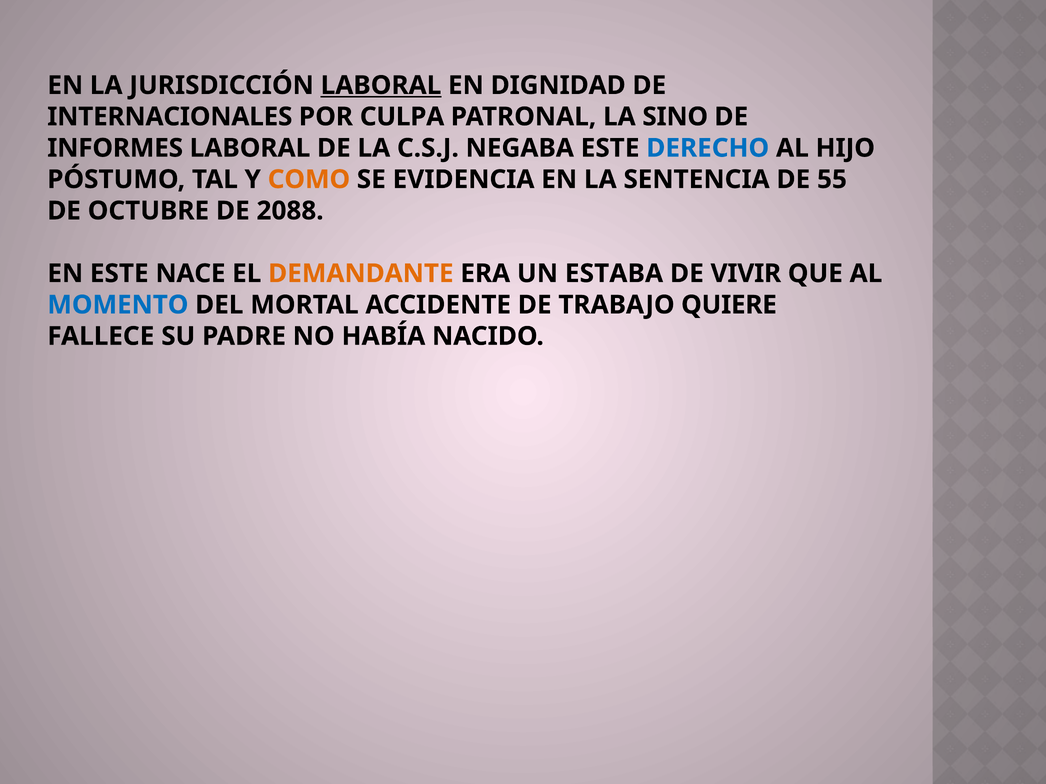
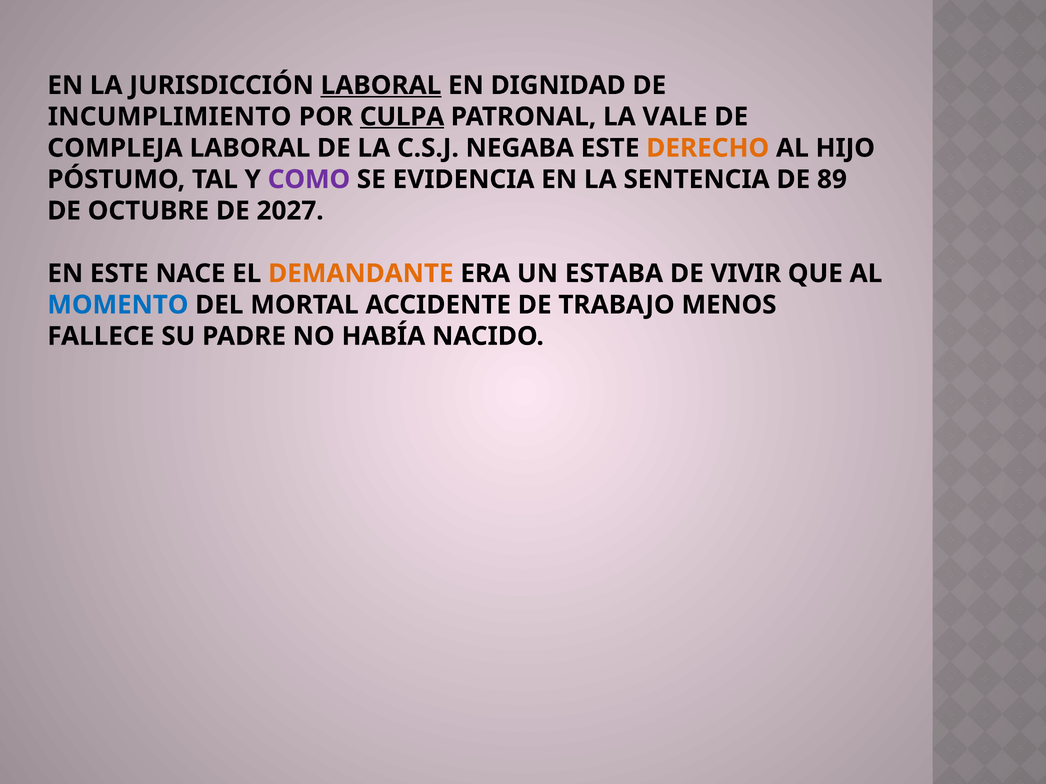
INTERNACIONALES: INTERNACIONALES -> INCUMPLIMIENTO
CULPA underline: none -> present
SINO: SINO -> VALE
INFORMES: INFORMES -> COMPLEJA
DERECHO colour: blue -> orange
COMO colour: orange -> purple
55: 55 -> 89
2088: 2088 -> 2027
QUIERE: QUIERE -> MENOS
